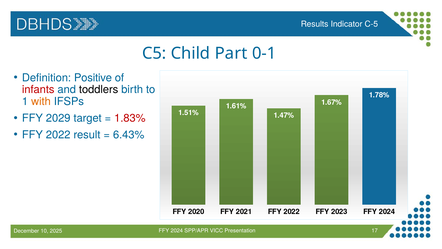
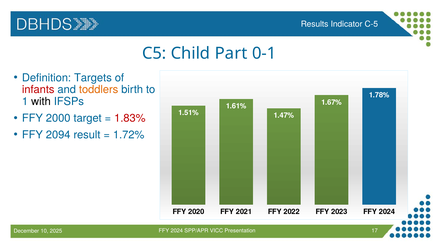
Positive: Positive -> Targets
toddlers colour: black -> orange
with colour: orange -> black
2029: 2029 -> 2000
2022 at (58, 135): 2022 -> 2094
6.43%: 6.43% -> 1.72%
